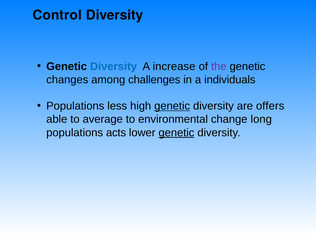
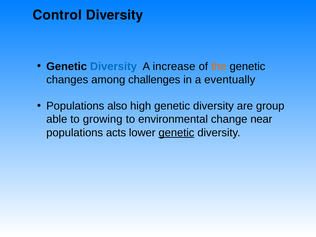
the colour: purple -> orange
individuals: individuals -> eventually
less: less -> also
genetic at (172, 106) underline: present -> none
offers: offers -> group
average: average -> growing
long: long -> near
